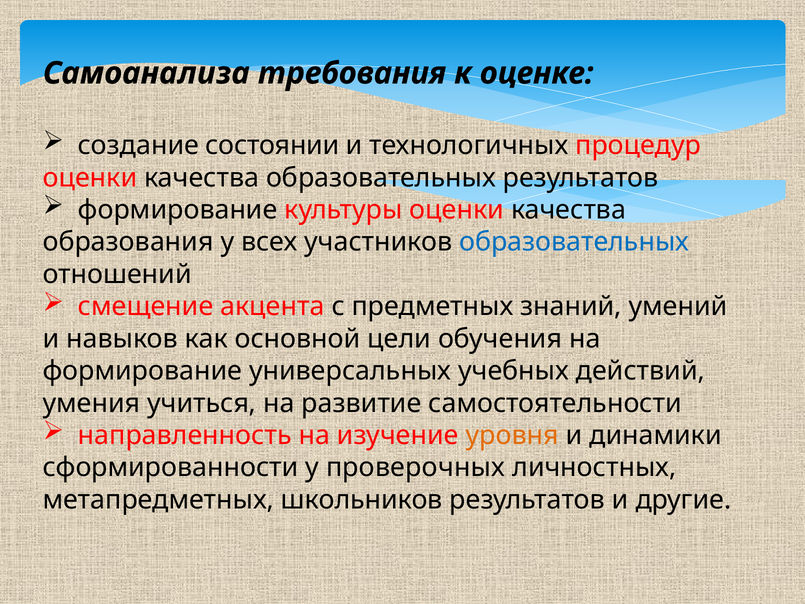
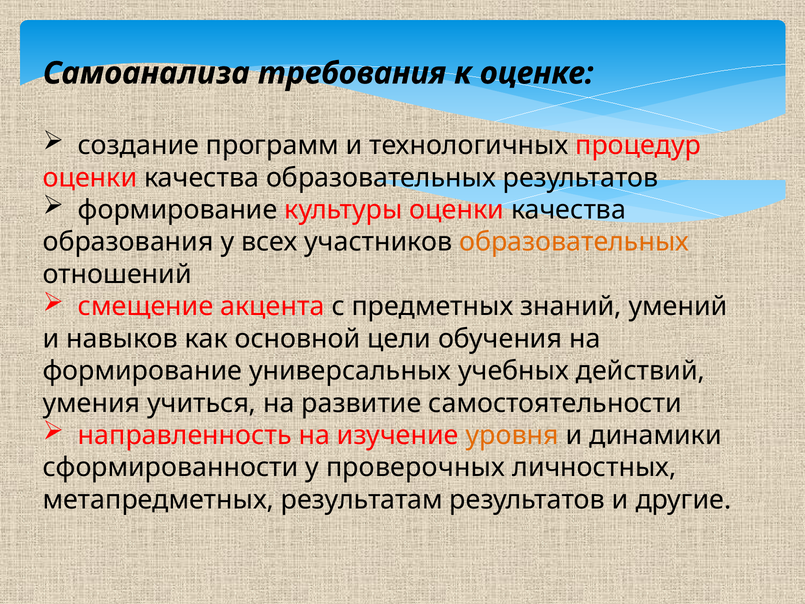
состоянии: состоянии -> программ
образовательных at (574, 242) colour: blue -> orange
школьников: школьников -> результатам
